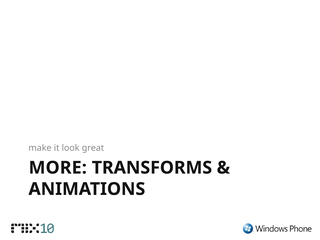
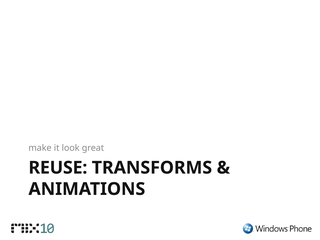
MORE: MORE -> REUSE
